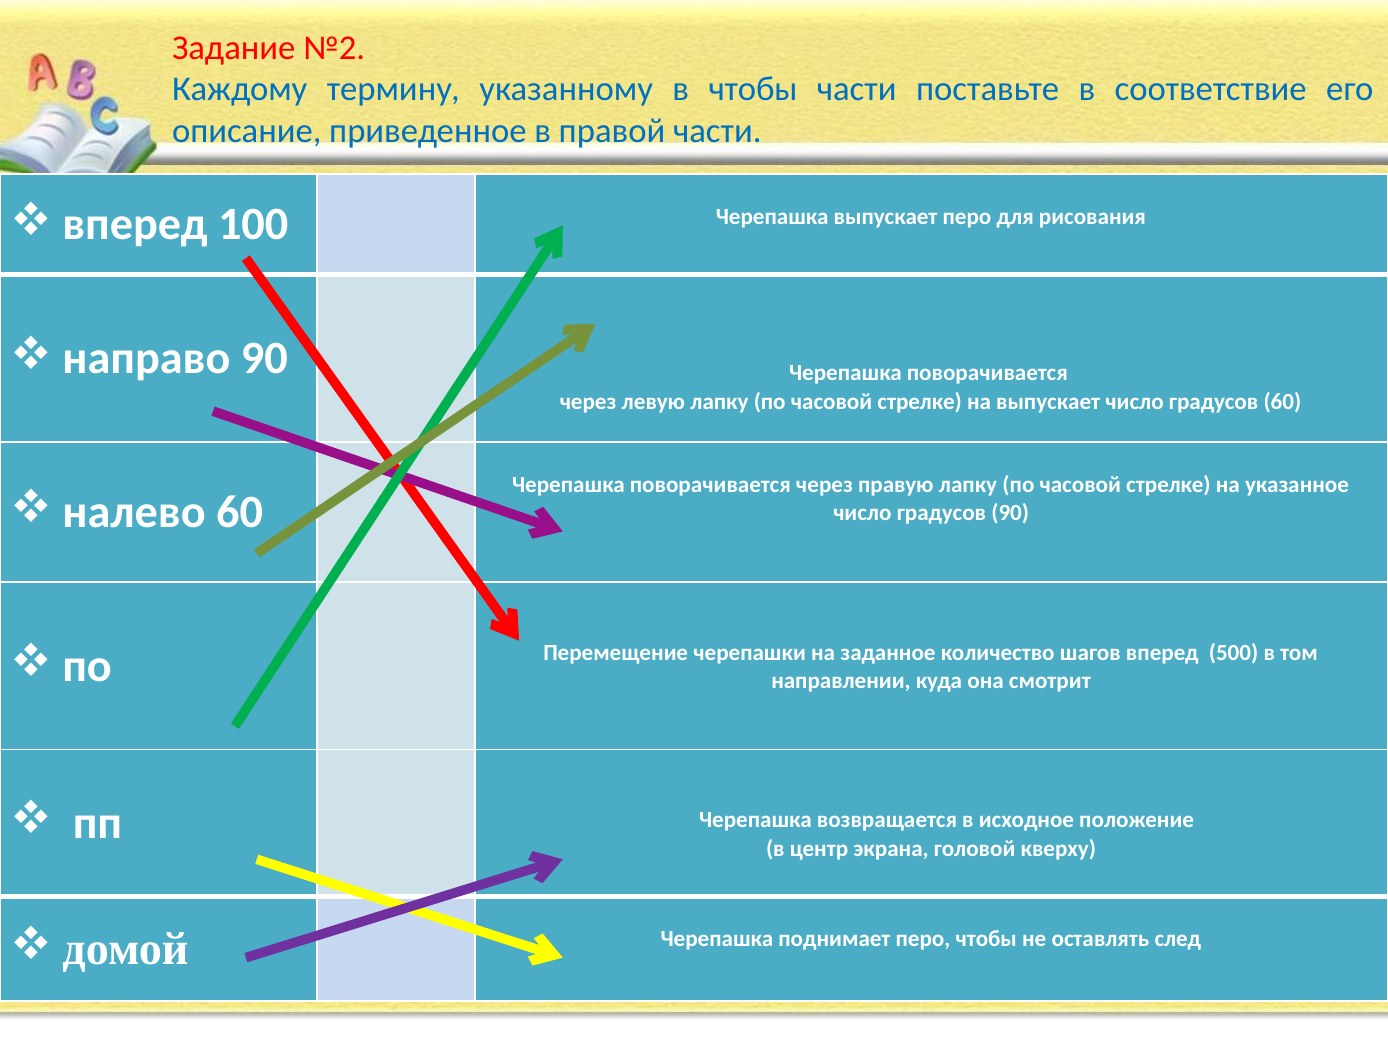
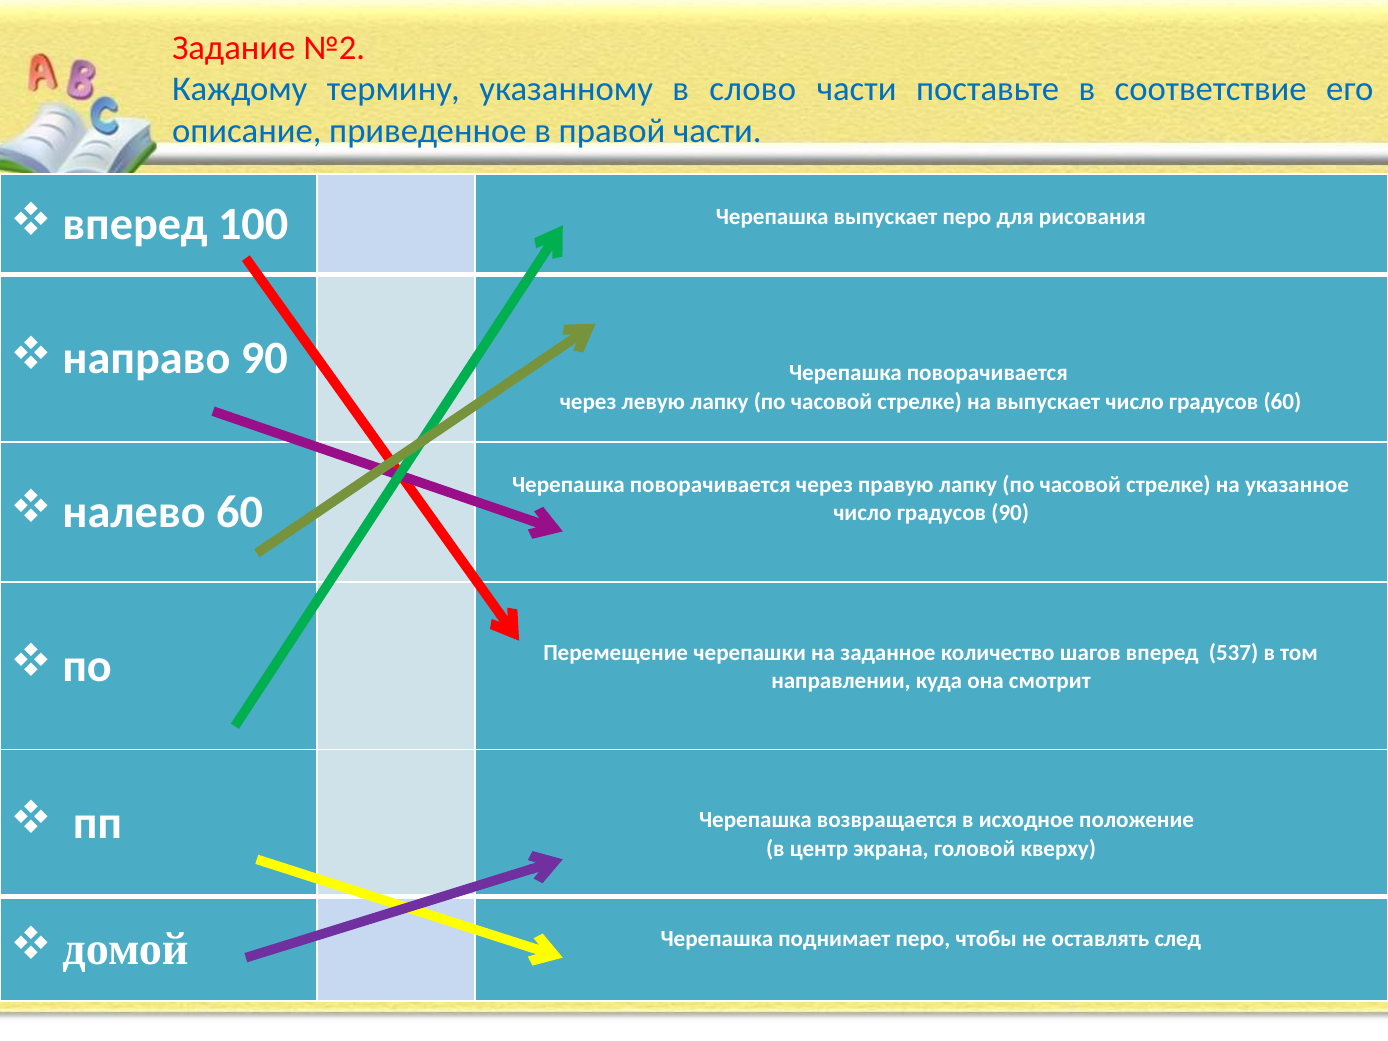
в чтобы: чтобы -> слово
500: 500 -> 537
